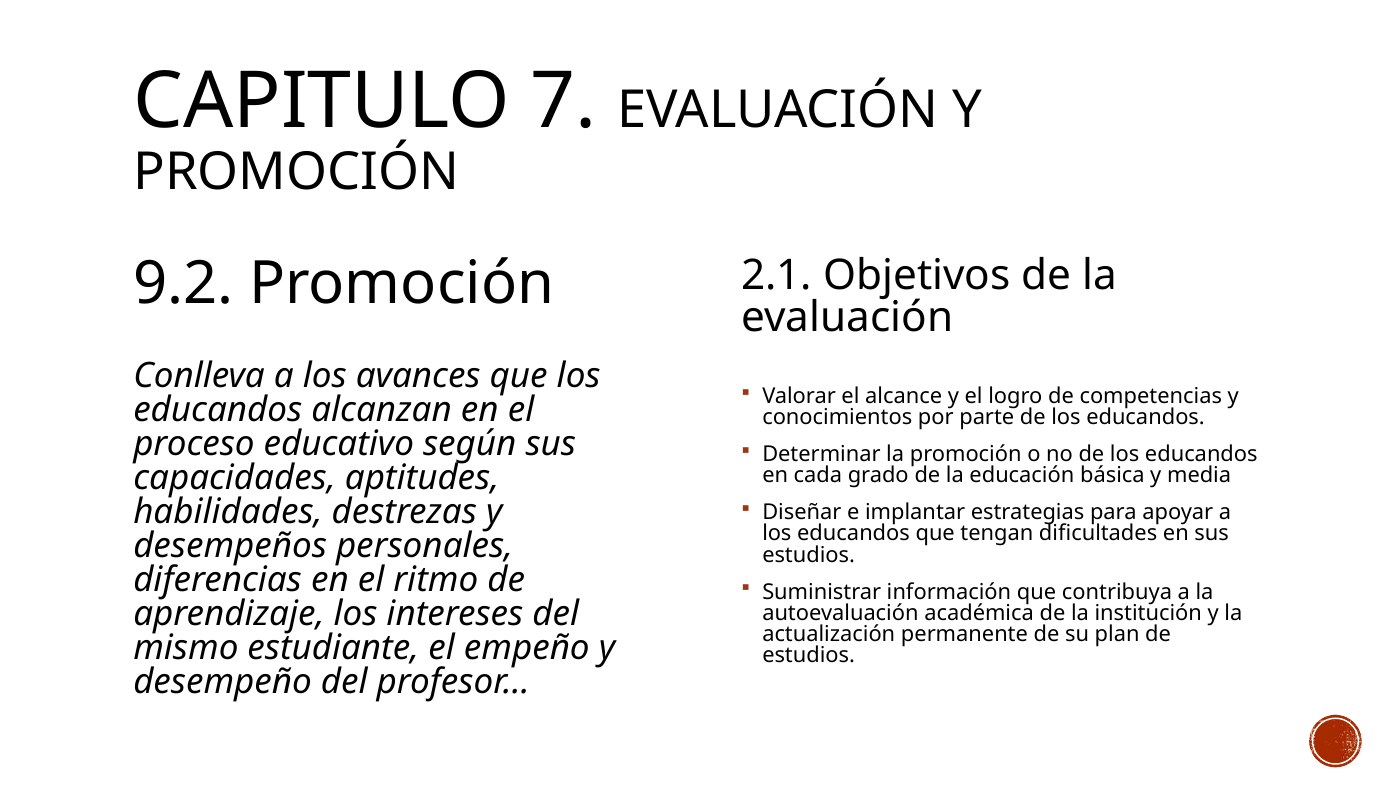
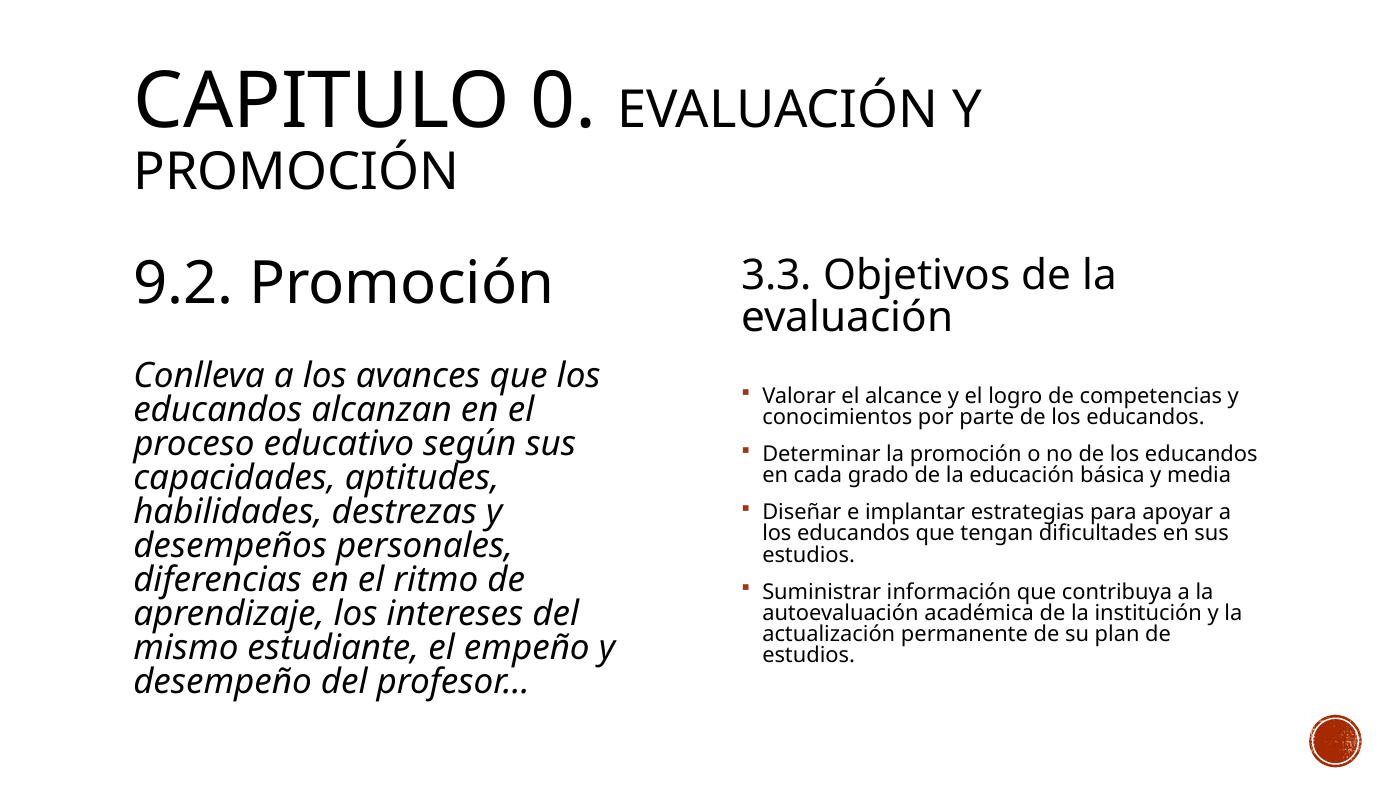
7: 7 -> 0
2.1: 2.1 -> 3.3
